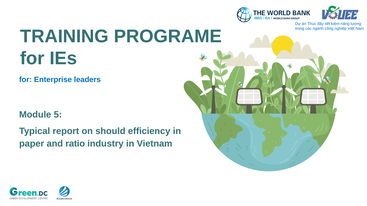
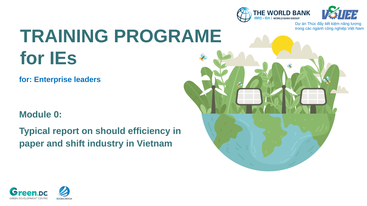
5: 5 -> 0
ratio: ratio -> shift
